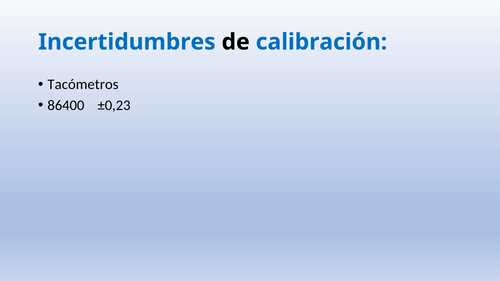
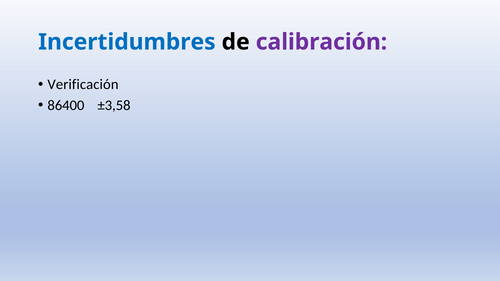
calibración colour: blue -> purple
Tacómetros: Tacómetros -> Verificación
±0,23: ±0,23 -> ±3,58
